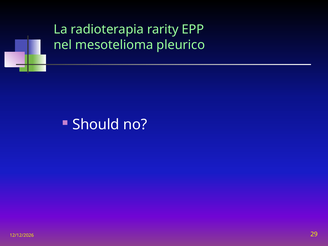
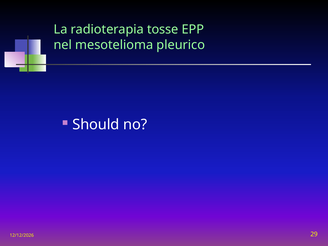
rarity: rarity -> tosse
